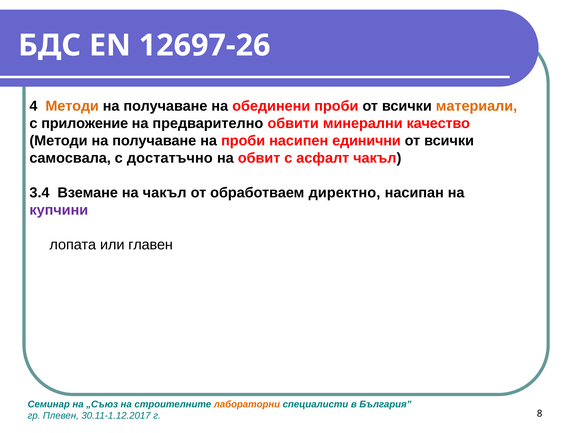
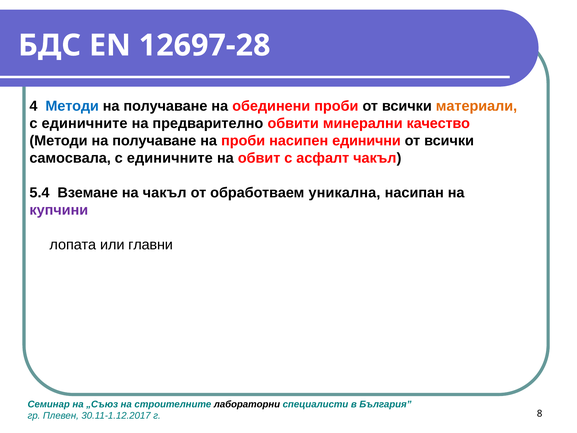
12697-26: 12697-26 -> 12697-28
Методи at (72, 106) colour: orange -> blue
приложение at (85, 123): приложение -> единичните
достатъчно at (170, 158): достатъчно -> единичните
3.4: 3.4 -> 5.4
директно: директно -> уникална
главен: главен -> главни
лабораторни colour: orange -> black
